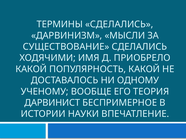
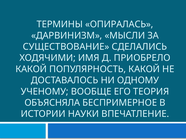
ТЕРМИНЫ СДЕЛАЛИСЬ: СДЕЛАЛИСЬ -> ОПИРАЛАСЬ
ДАРВИНИСТ: ДАРВИНИСТ -> ОБЪЯСНЯЛА
